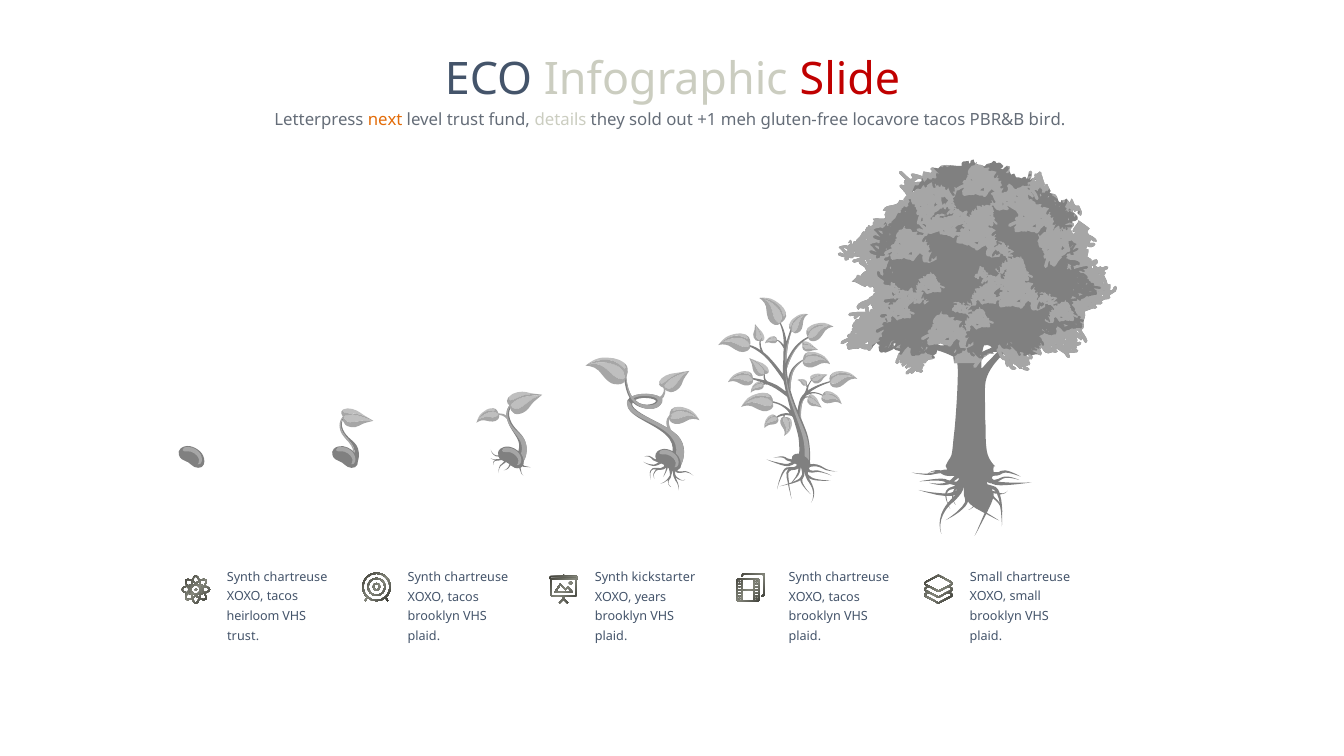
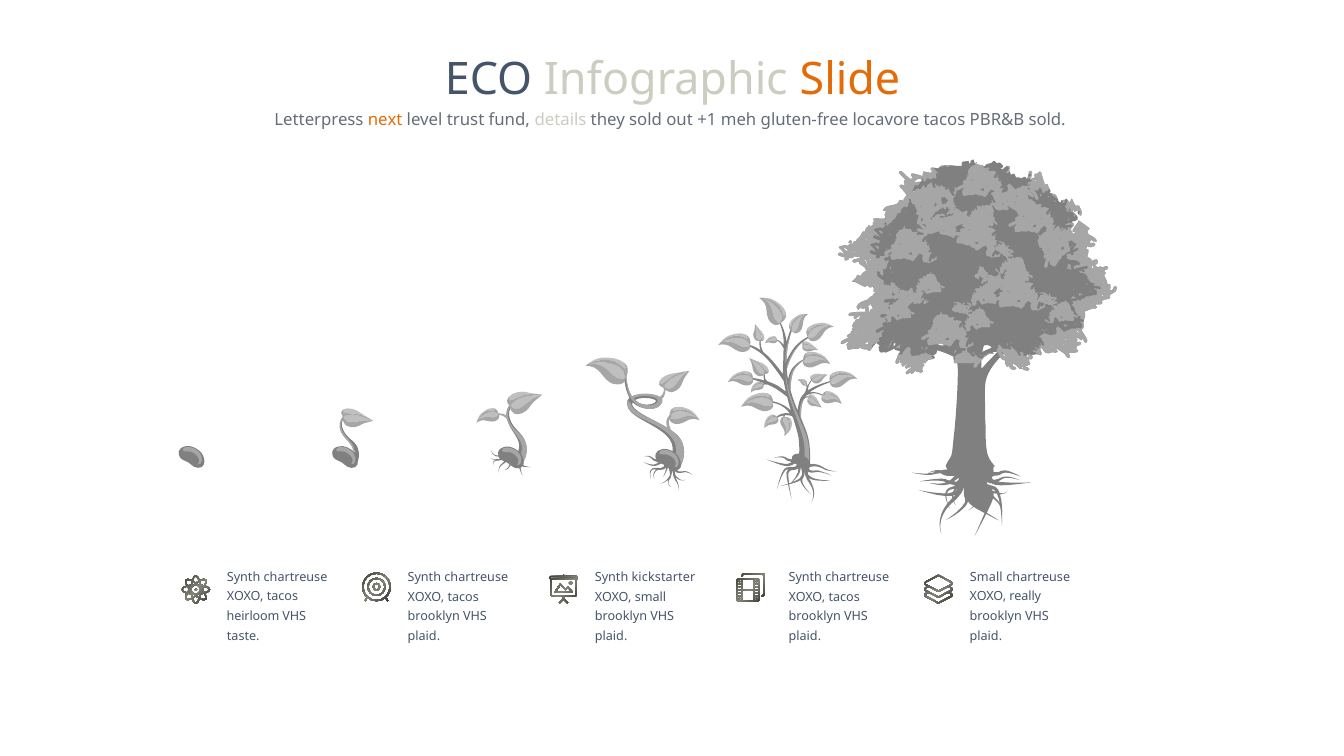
Slide colour: red -> orange
PBR&B bird: bird -> sold
XOXO small: small -> really
XOXO years: years -> small
trust at (243, 636): trust -> taste
